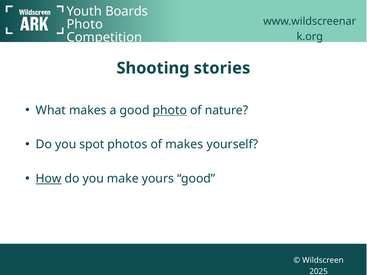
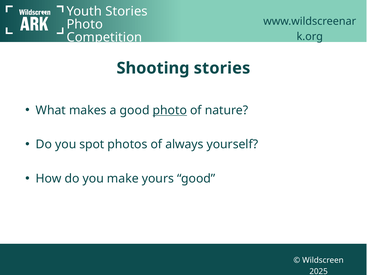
Youth Boards: Boards -> Stories
of makes: makes -> always
How underline: present -> none
